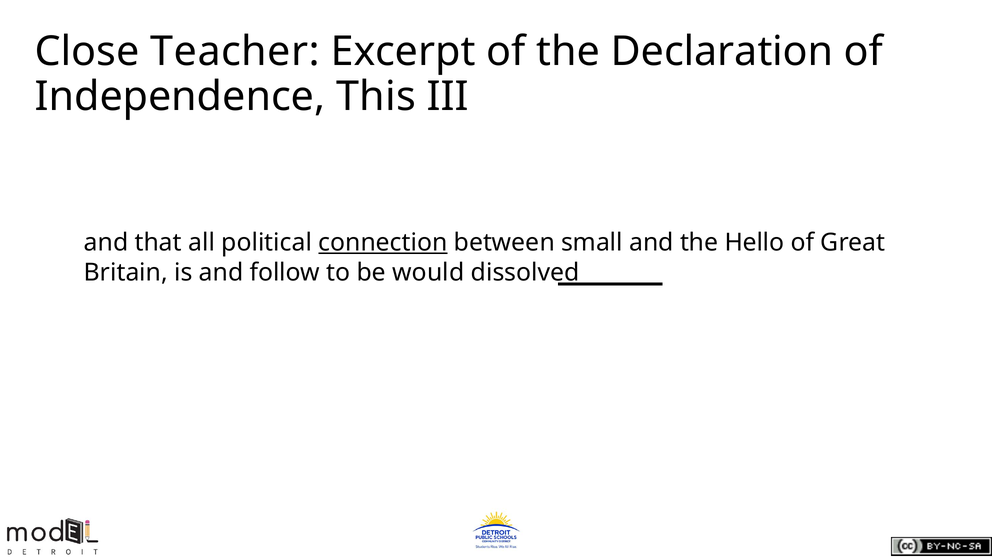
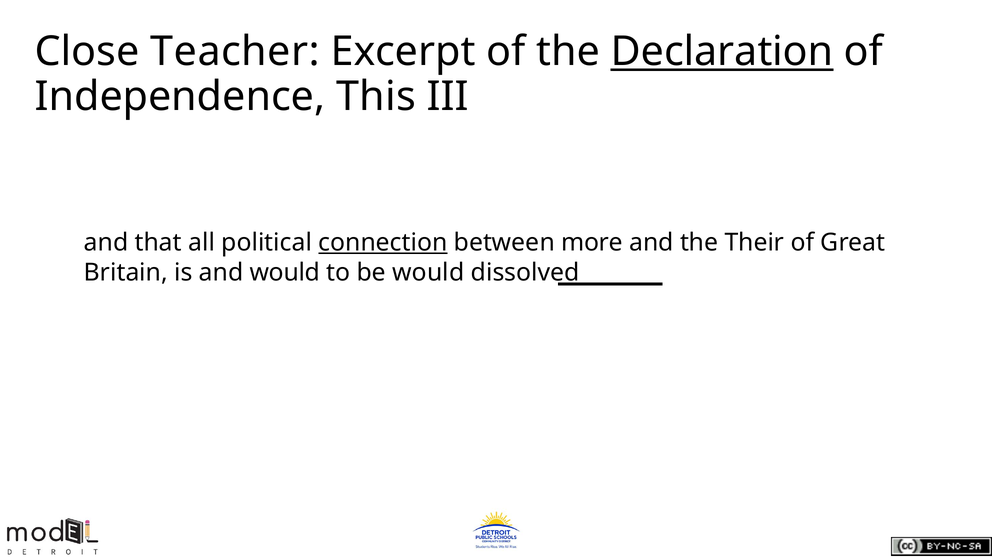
Declaration underline: none -> present
small: small -> more
Hello: Hello -> Their
and follow: follow -> would
